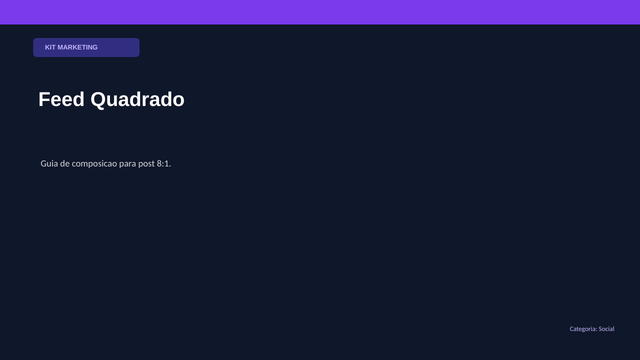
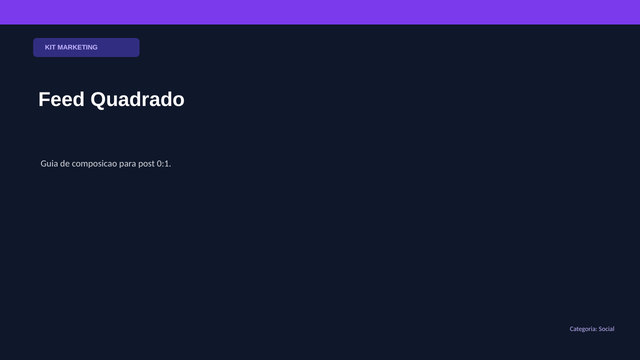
8:1: 8:1 -> 0:1
